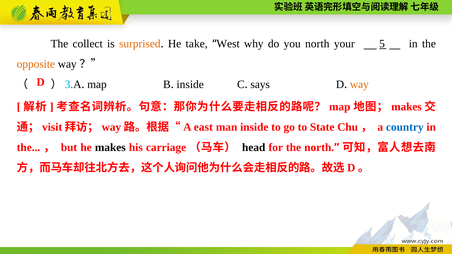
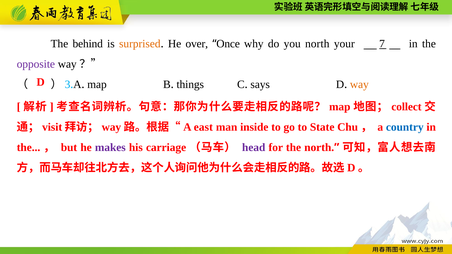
collect: collect -> behind
take: take -> over
West: West -> Once
5: 5 -> 7
opposite colour: orange -> purple
inside at (190, 84): inside -> things
makes at (406, 107): makes -> collect
makes at (110, 148) colour: black -> purple
head colour: black -> purple
